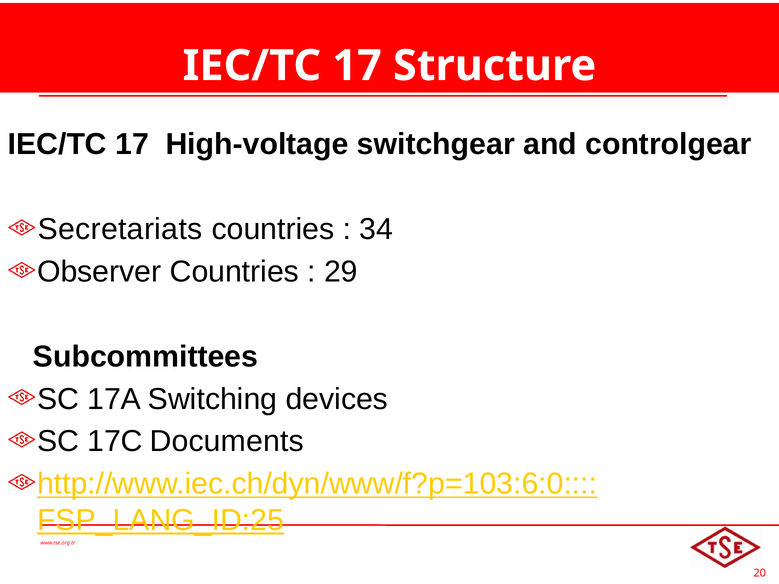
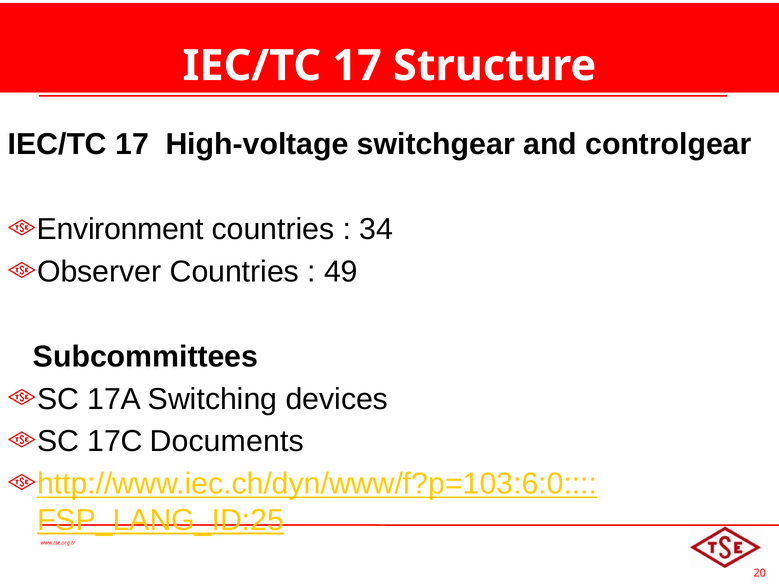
Secretariats: Secretariats -> Environment
29: 29 -> 49
